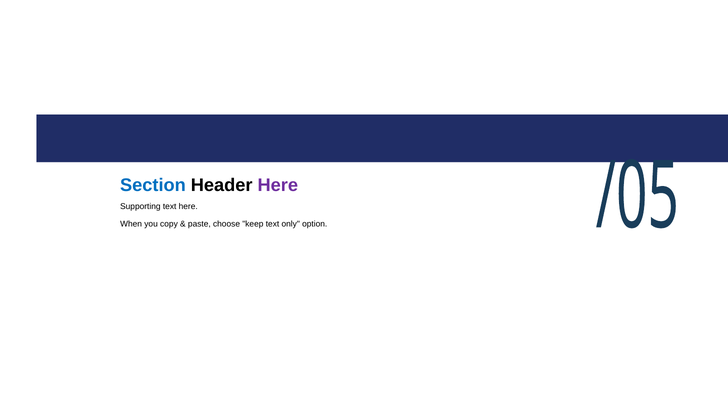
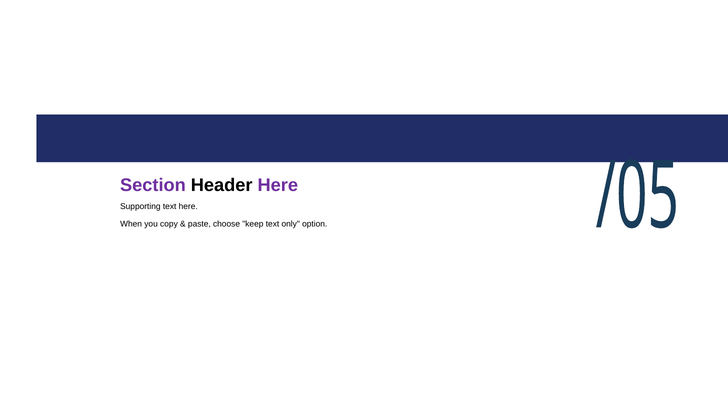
Section colour: blue -> purple
